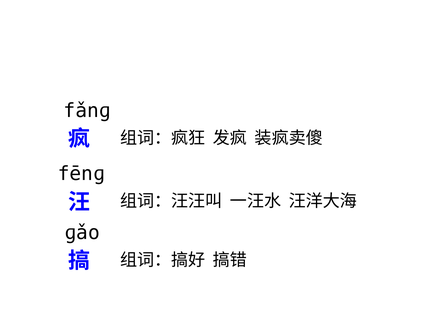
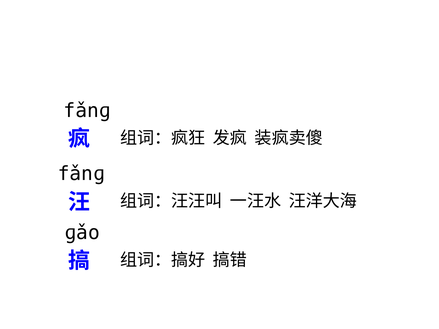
fēnɡ at (81, 174): fēnɡ -> fǎnɡ
